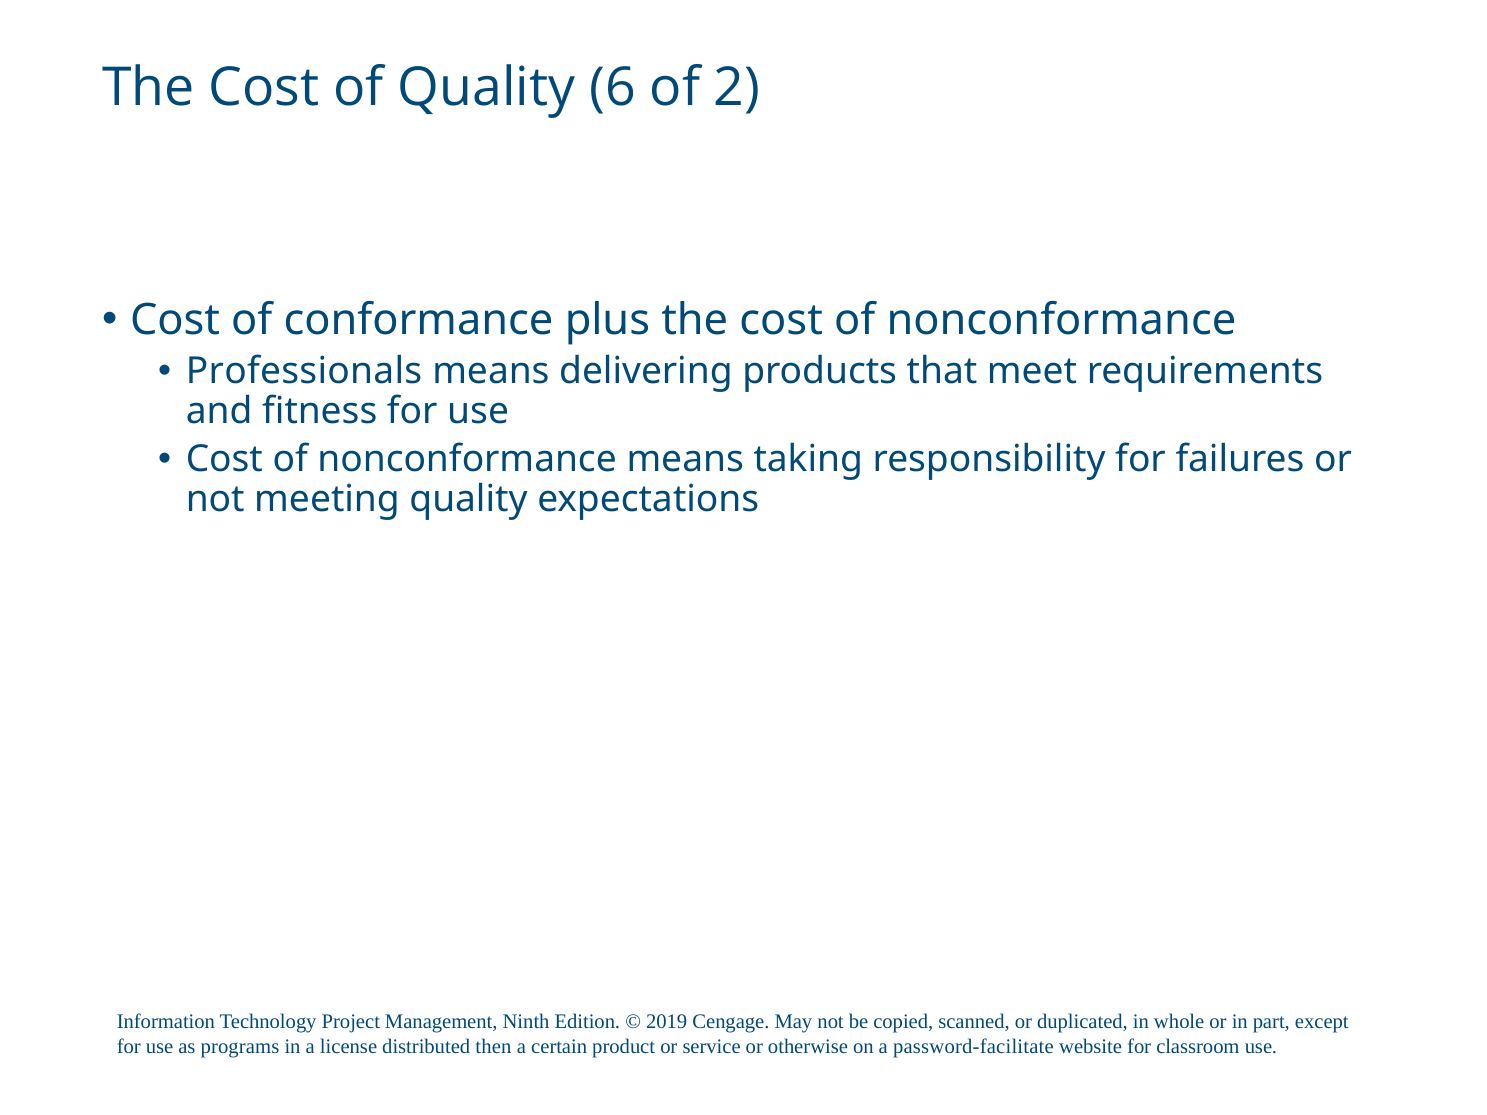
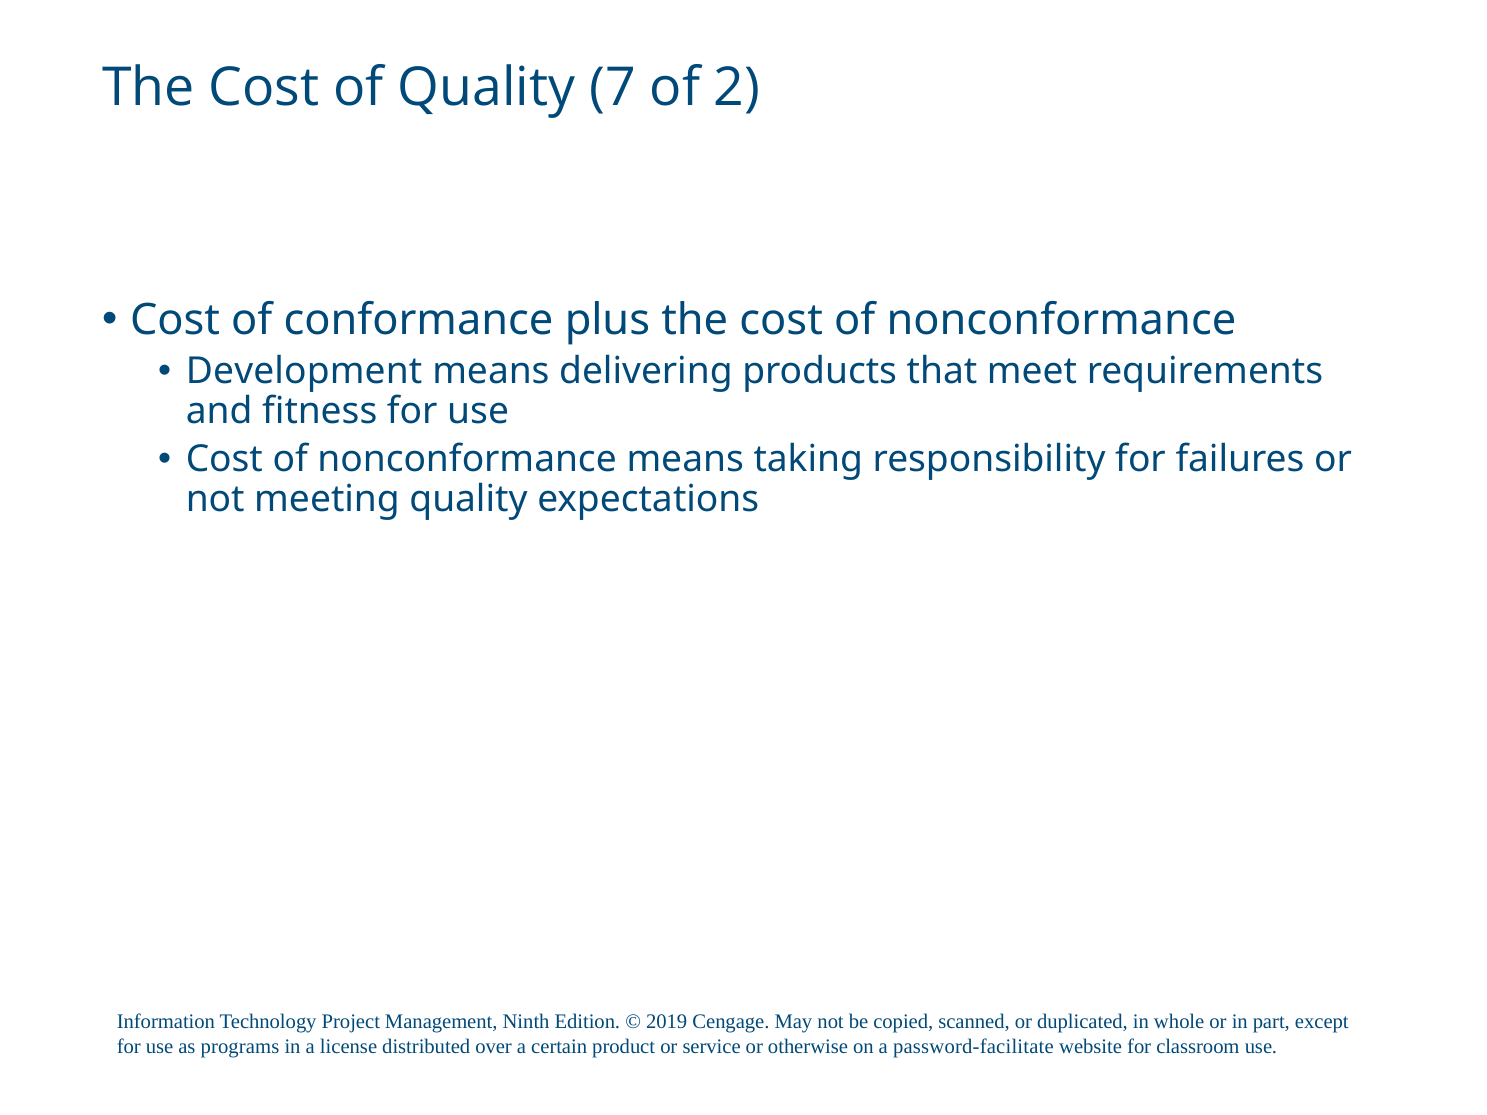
6: 6 -> 7
Professionals: Professionals -> Development
then: then -> over
